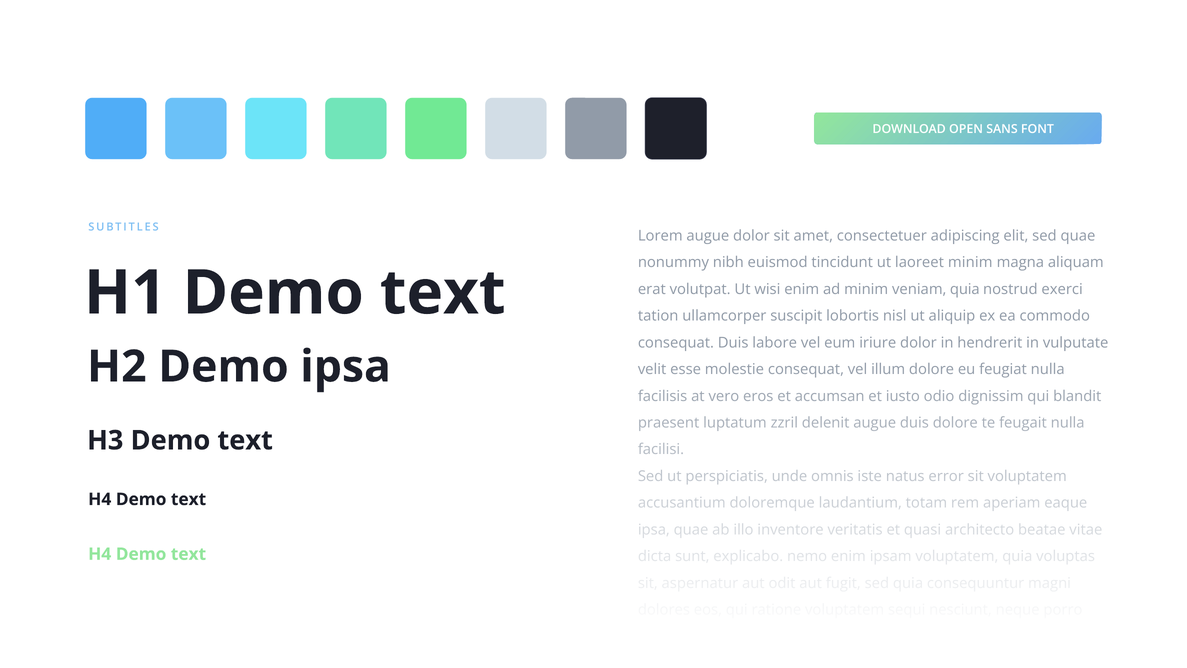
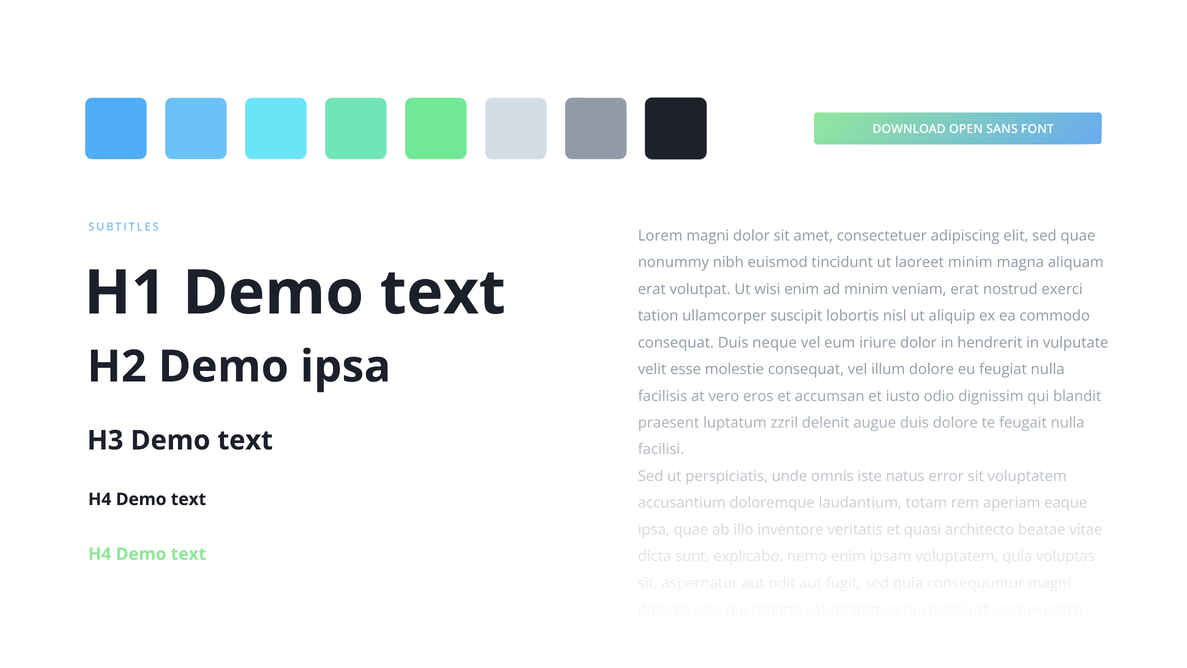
Lorem augue: augue -> magni
veniam quia: quia -> erat
Duis labore: labore -> neque
